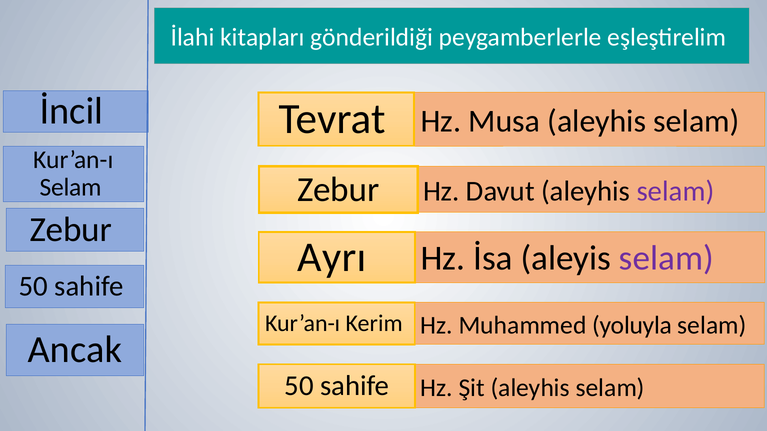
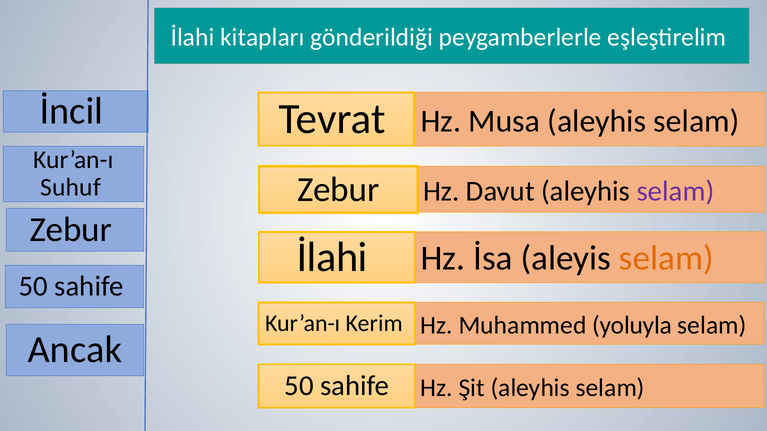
Selam at (71, 188): Selam -> Suhuf
Ayrı at (332, 258): Ayrı -> İlahi
selam at (666, 259) colour: purple -> orange
